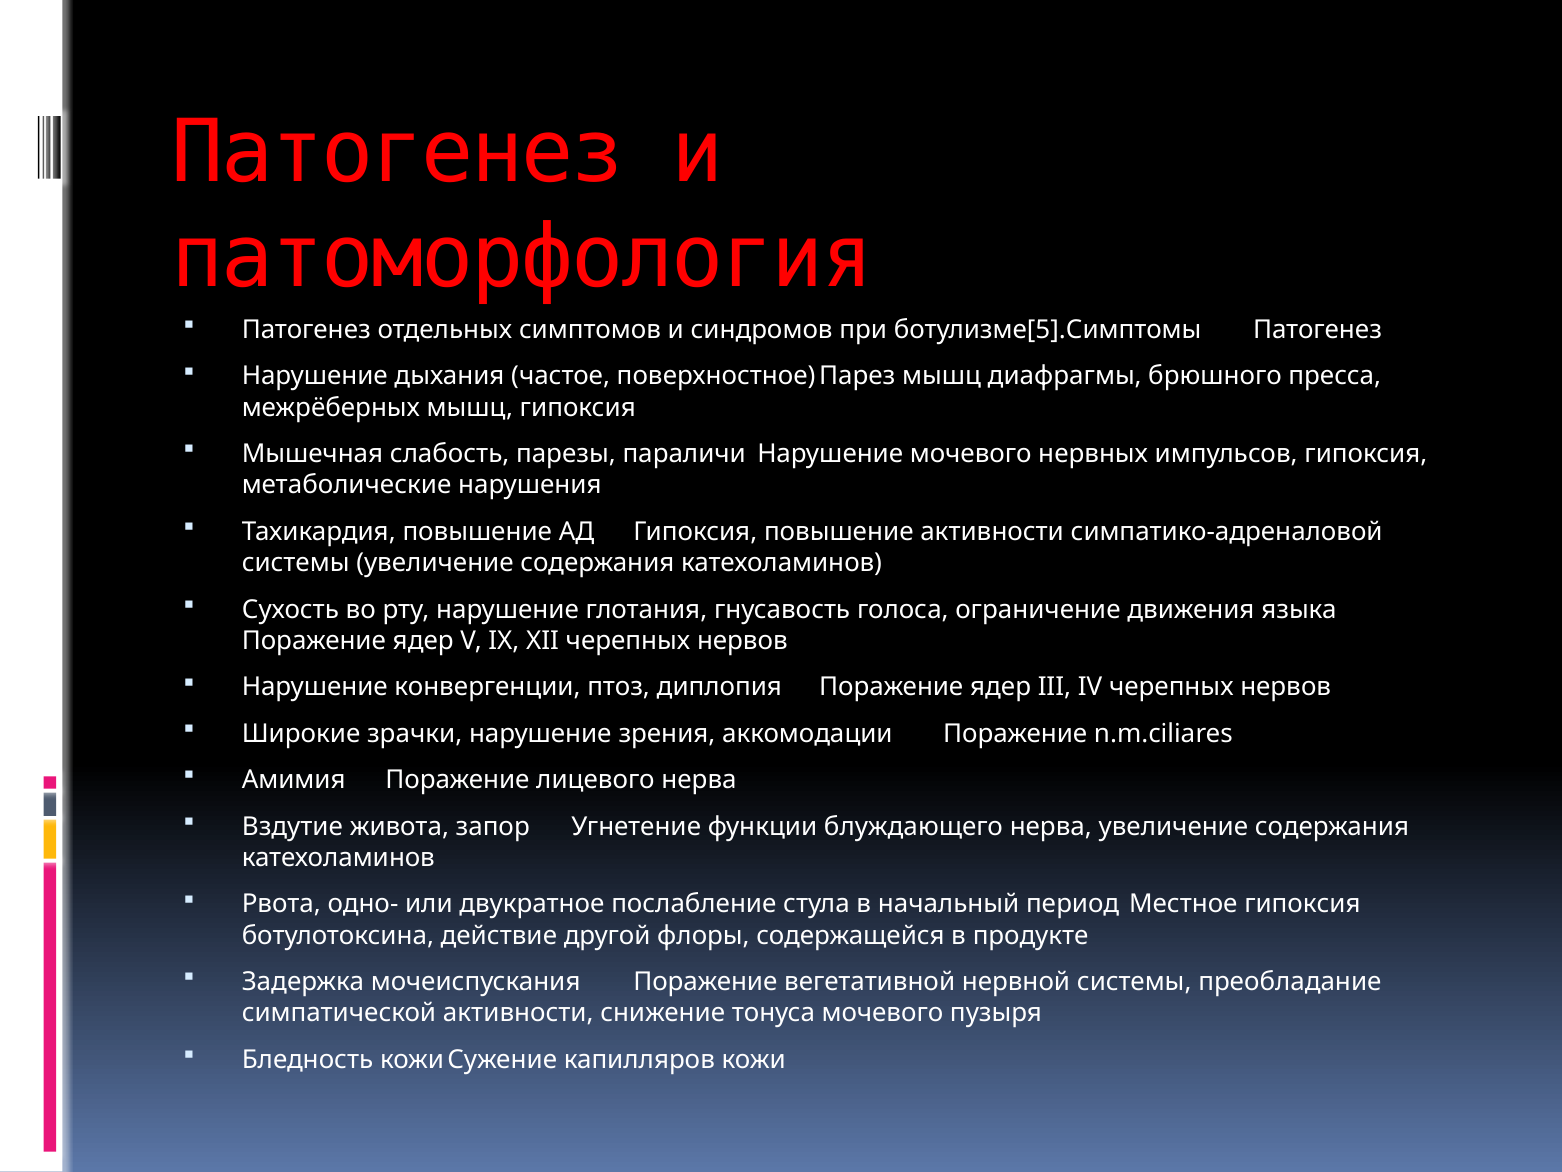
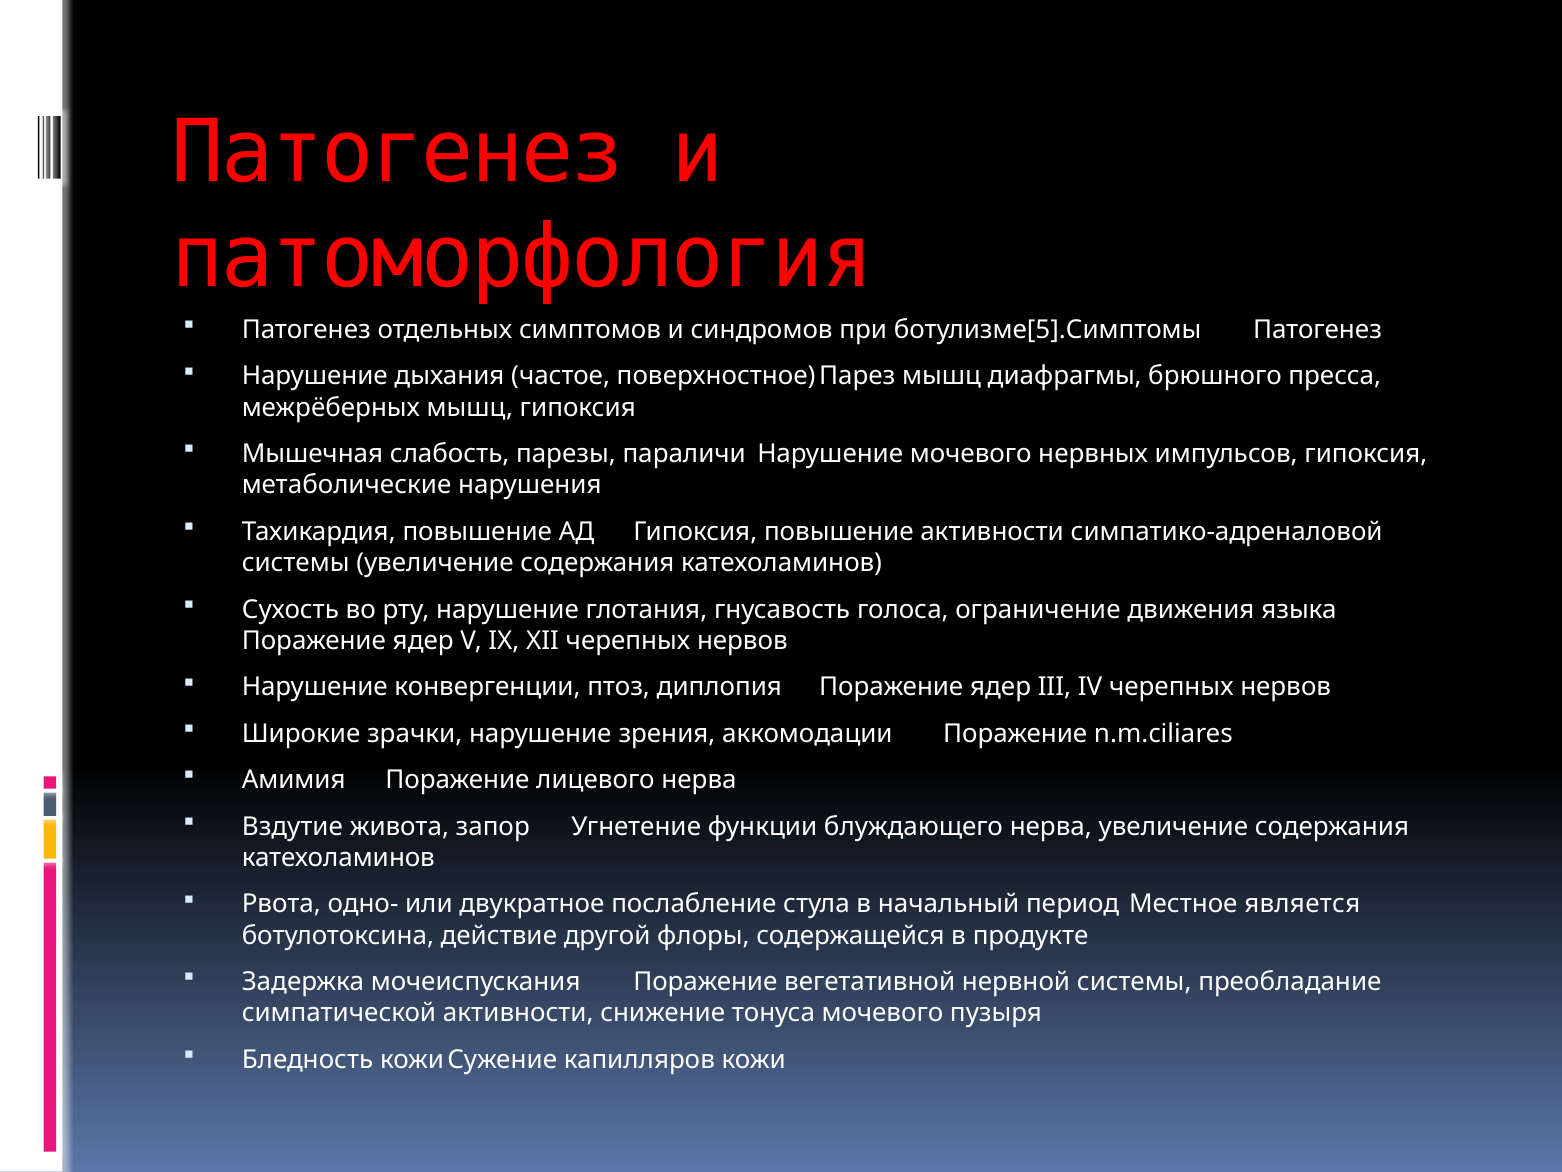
Местное гипоксия: гипоксия -> является
